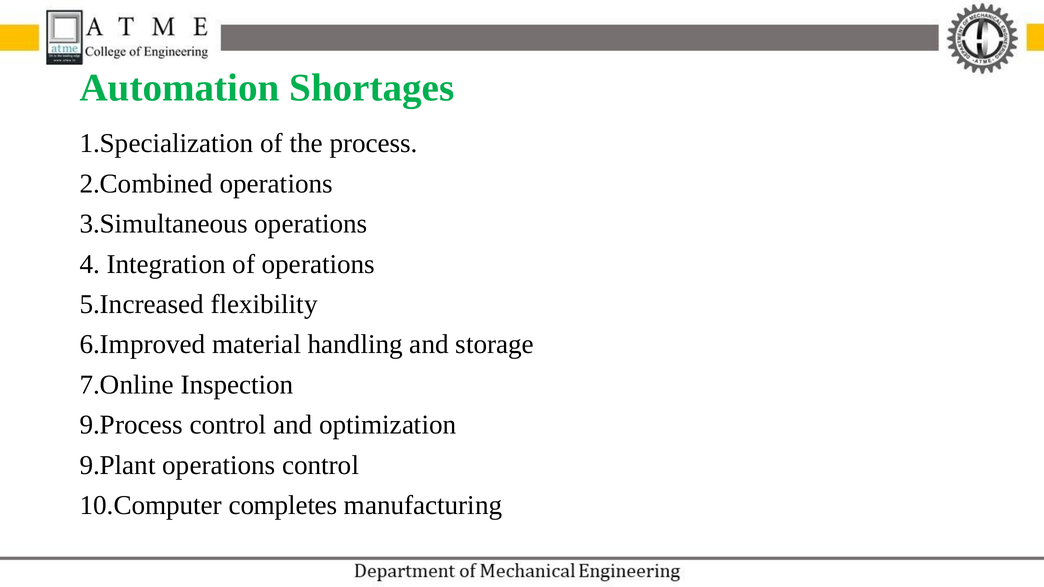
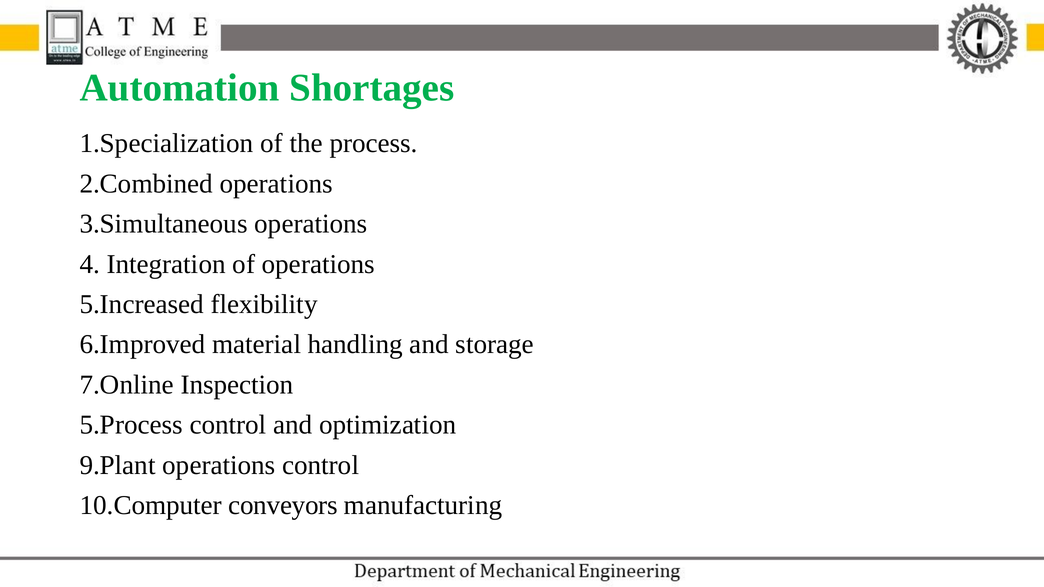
9.Process: 9.Process -> 5.Process
completes: completes -> conveyors
